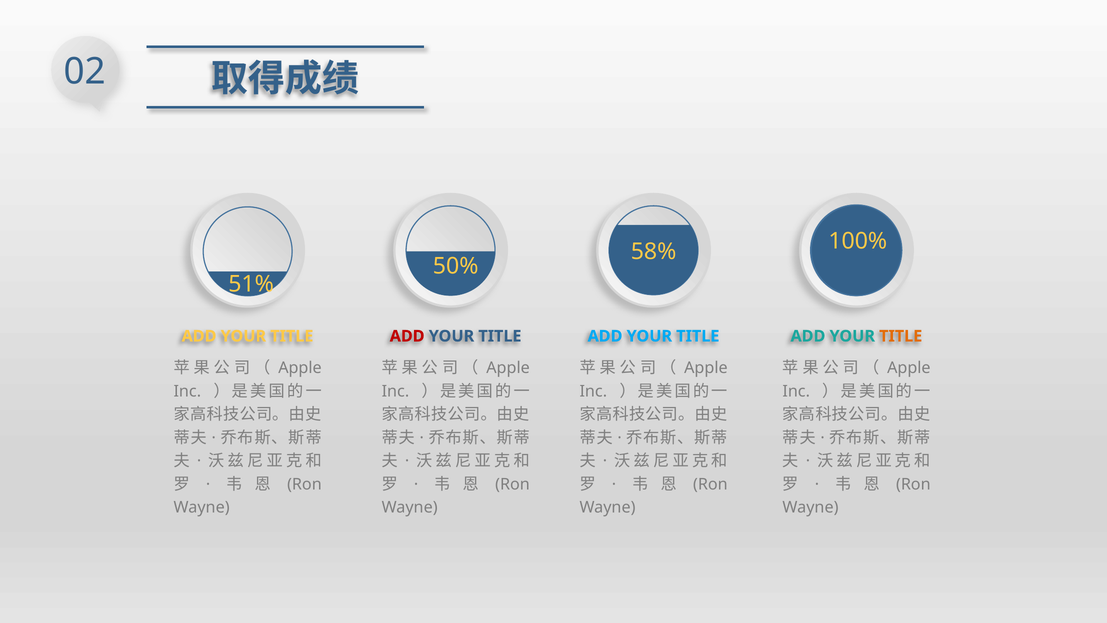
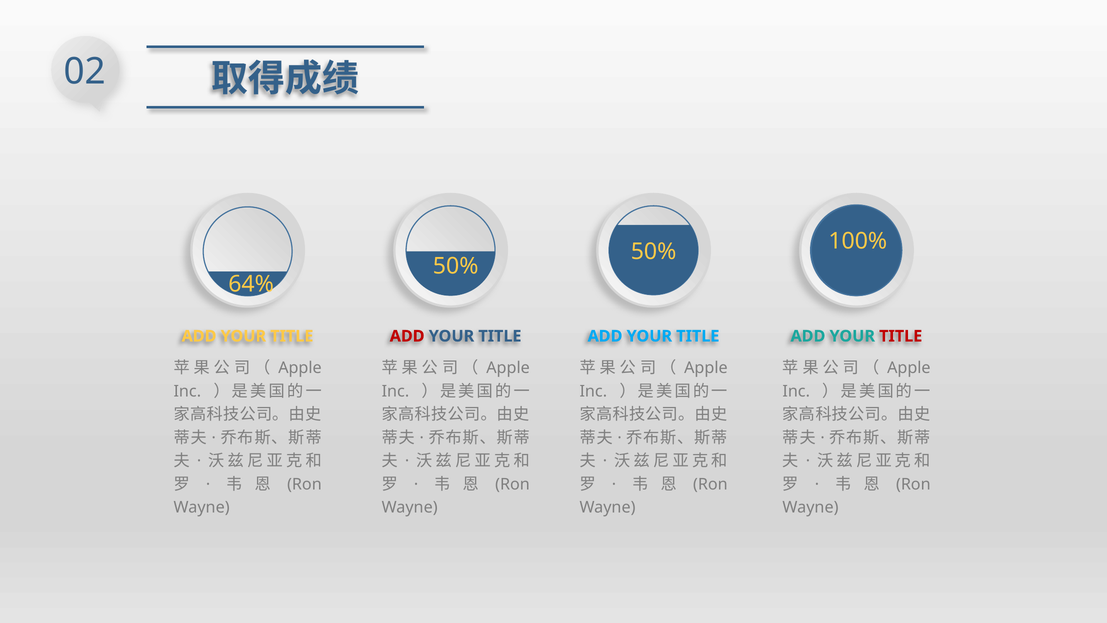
58% at (654, 252): 58% -> 50%
51%: 51% -> 64%
TITLE at (901, 336) colour: orange -> red
